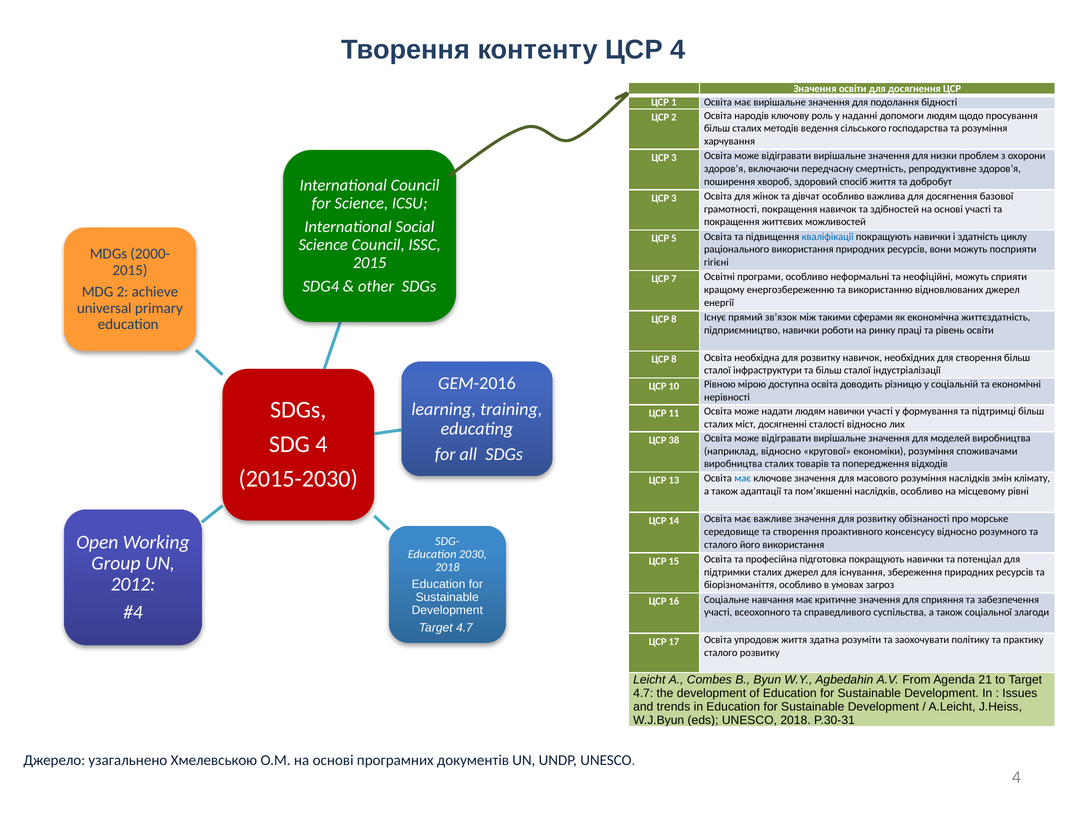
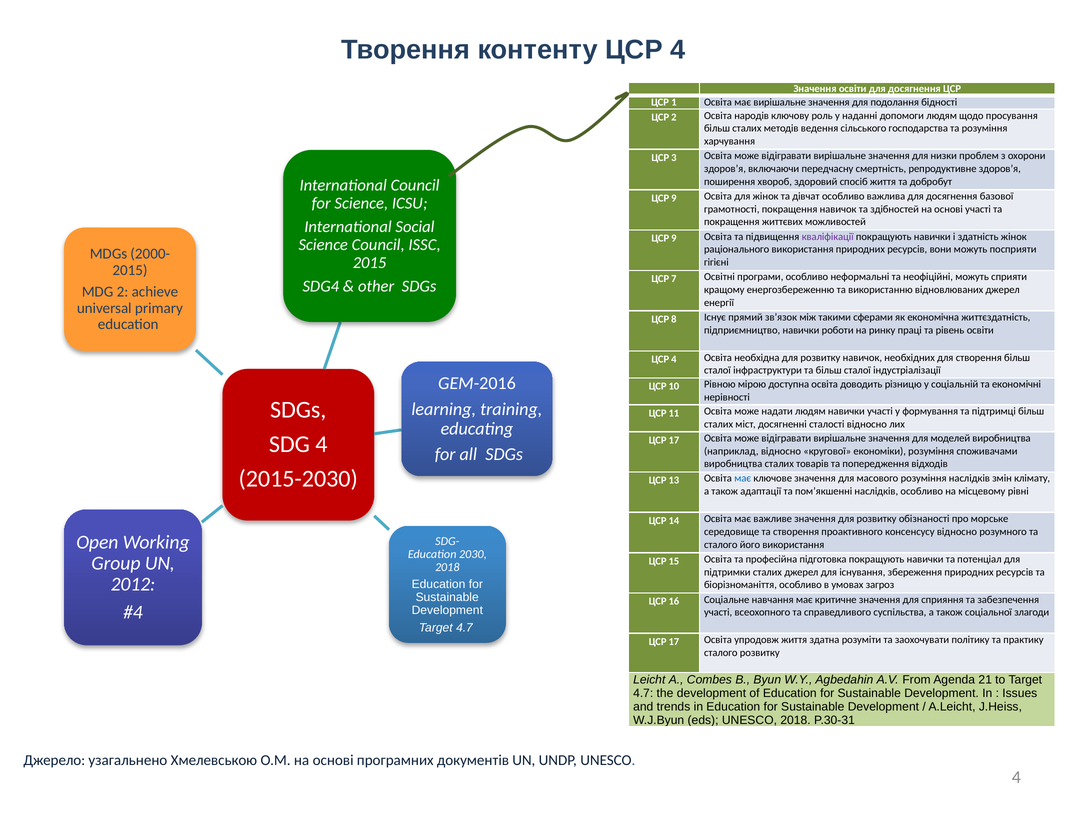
3 at (674, 198): 3 -> 9
5 at (674, 239): 5 -> 9
кваліфікації colour: blue -> purple
здатність циклу: циклу -> жінок
8 at (674, 360): 8 -> 4
38 at (674, 440): 38 -> 17
